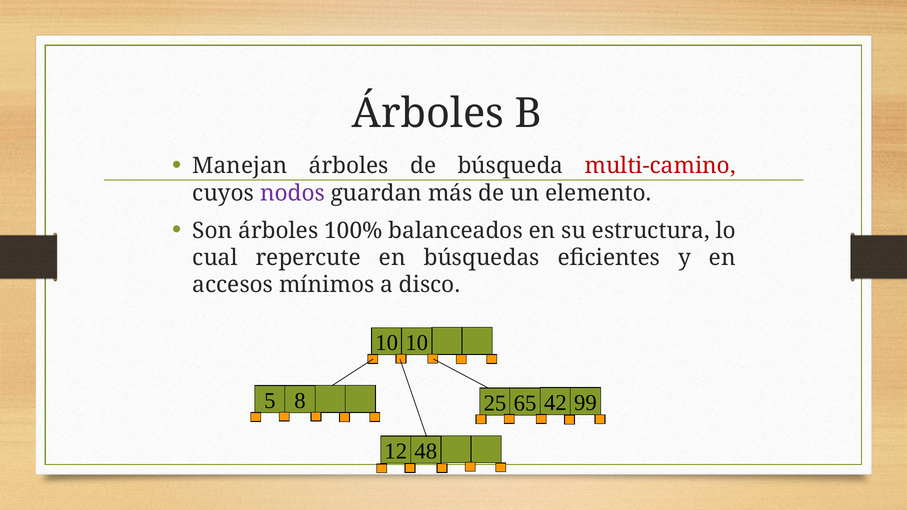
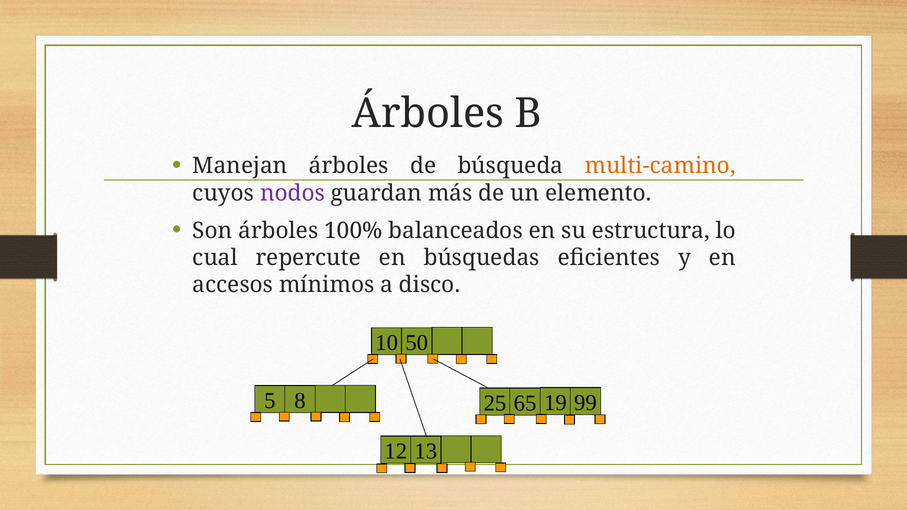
multi-camino colour: red -> orange
10 10: 10 -> 50
42: 42 -> 19
48: 48 -> 13
